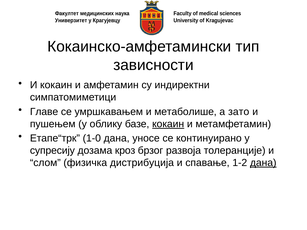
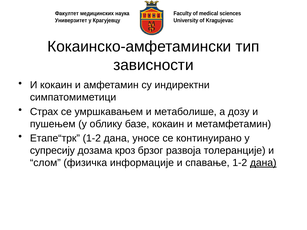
Главе: Главе -> Страх
зато: зато -> дозу
кокаин at (168, 124) underline: present -> none
Етапе“трк 1-0: 1-0 -> 1-2
дистрибуција: дистрибуција -> информације
